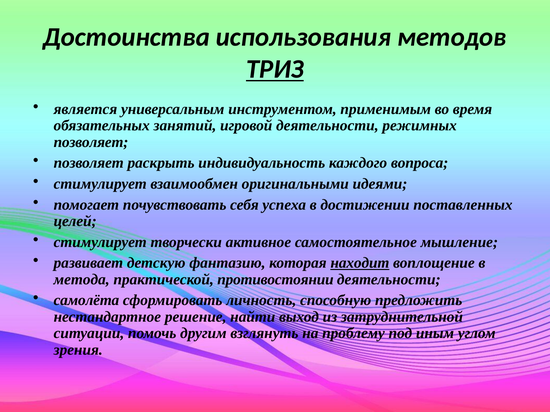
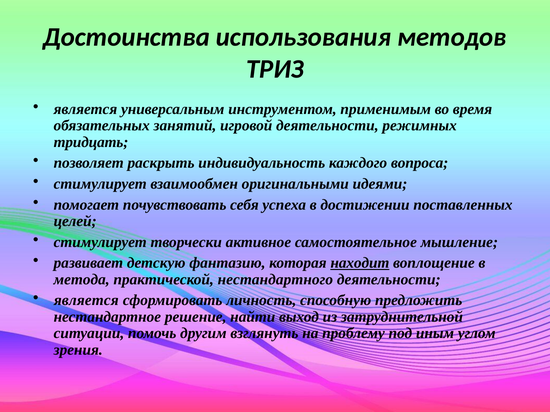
ТРИЗ underline: present -> none
позволяет at (91, 142): позволяет -> тридцать
противостоянии: противостоянии -> нестандартного
самолёта at (86, 301): самолёта -> является
